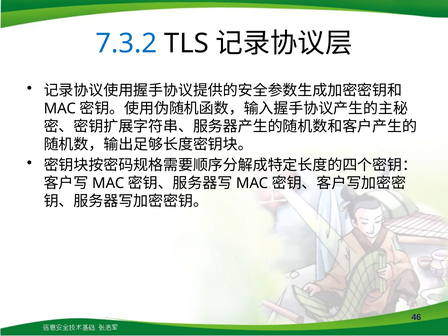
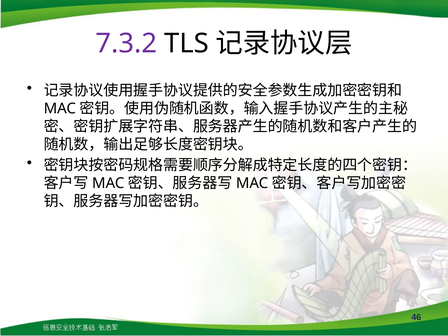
7.3.2 colour: blue -> purple
